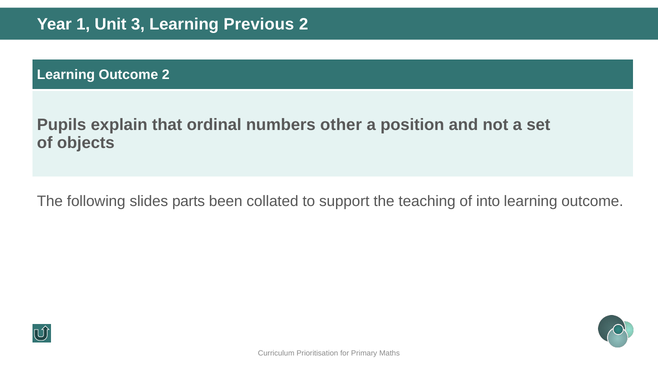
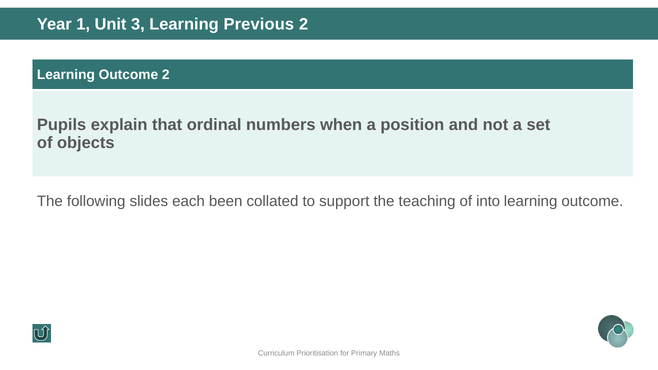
other: other -> when
parts: parts -> each
